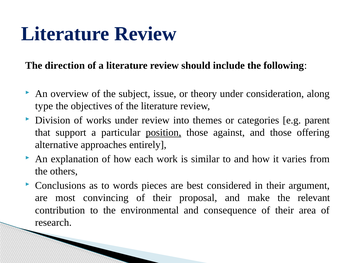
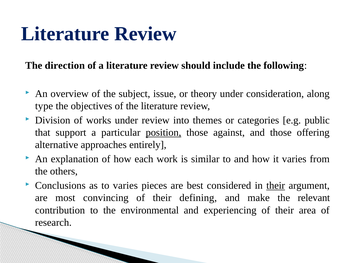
parent: parent -> public
to words: words -> varies
their at (276, 186) underline: none -> present
proposal: proposal -> defining
consequence: consequence -> experiencing
